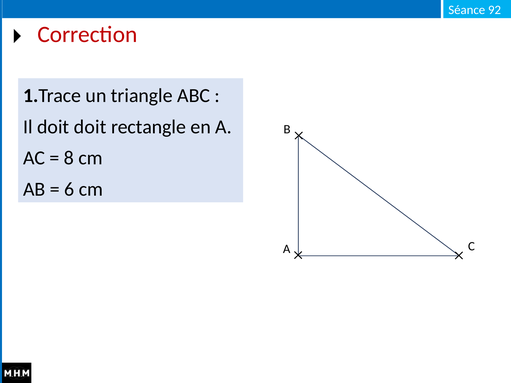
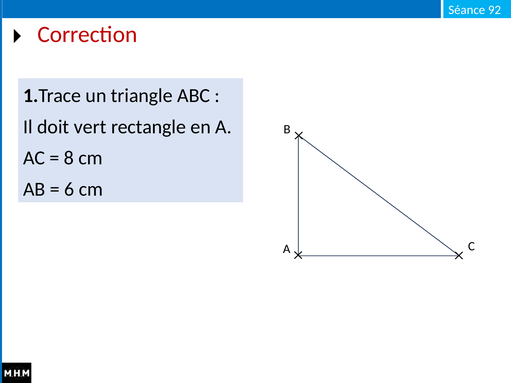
doit doit: doit -> vert
